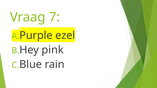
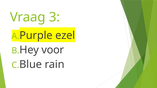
7: 7 -> 3
pink: pink -> voor
